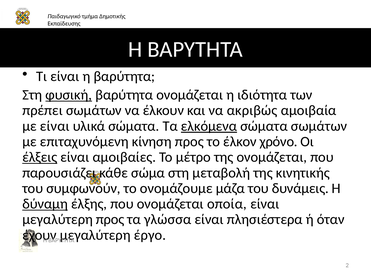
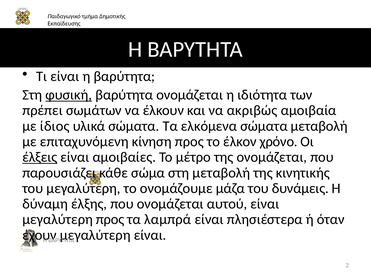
με είναι: είναι -> ίδιος
ελκόμενα underline: present -> none
σώματα σωμάτων: σωμάτων -> μεταβολή
του συμφωνούν: συμφωνούν -> μεγαλύτερη
δύναμη underline: present -> none
οποία: οποία -> αυτού
γλώσσα: γλώσσα -> λαμπρά
έργο at (150, 235): έργο -> είναι
